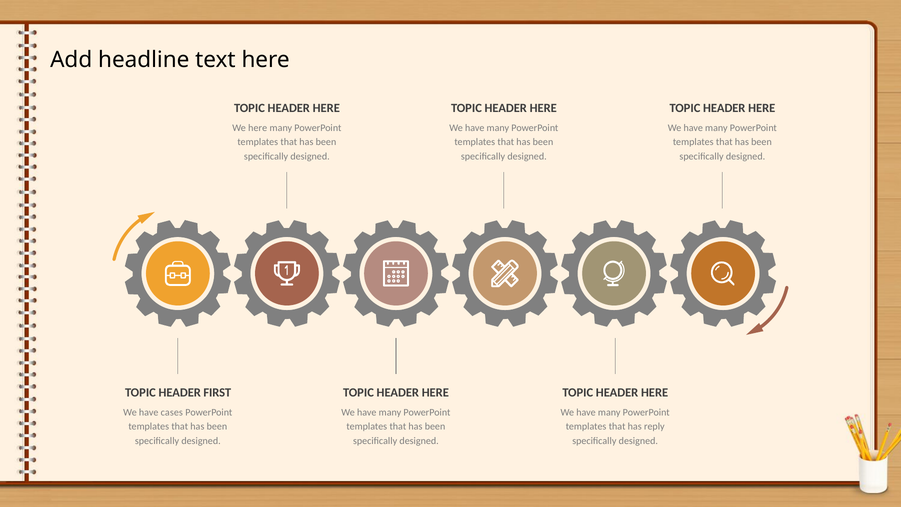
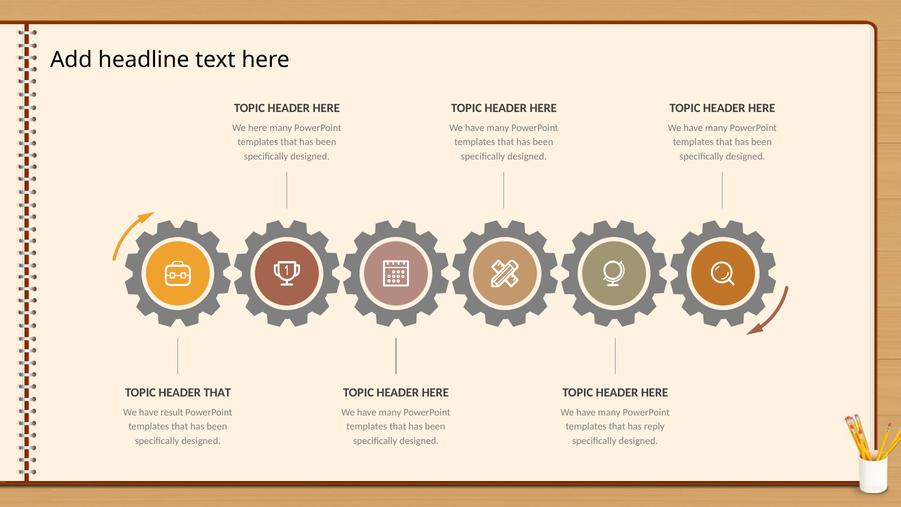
HEADER FIRST: FIRST -> THAT
cases: cases -> result
